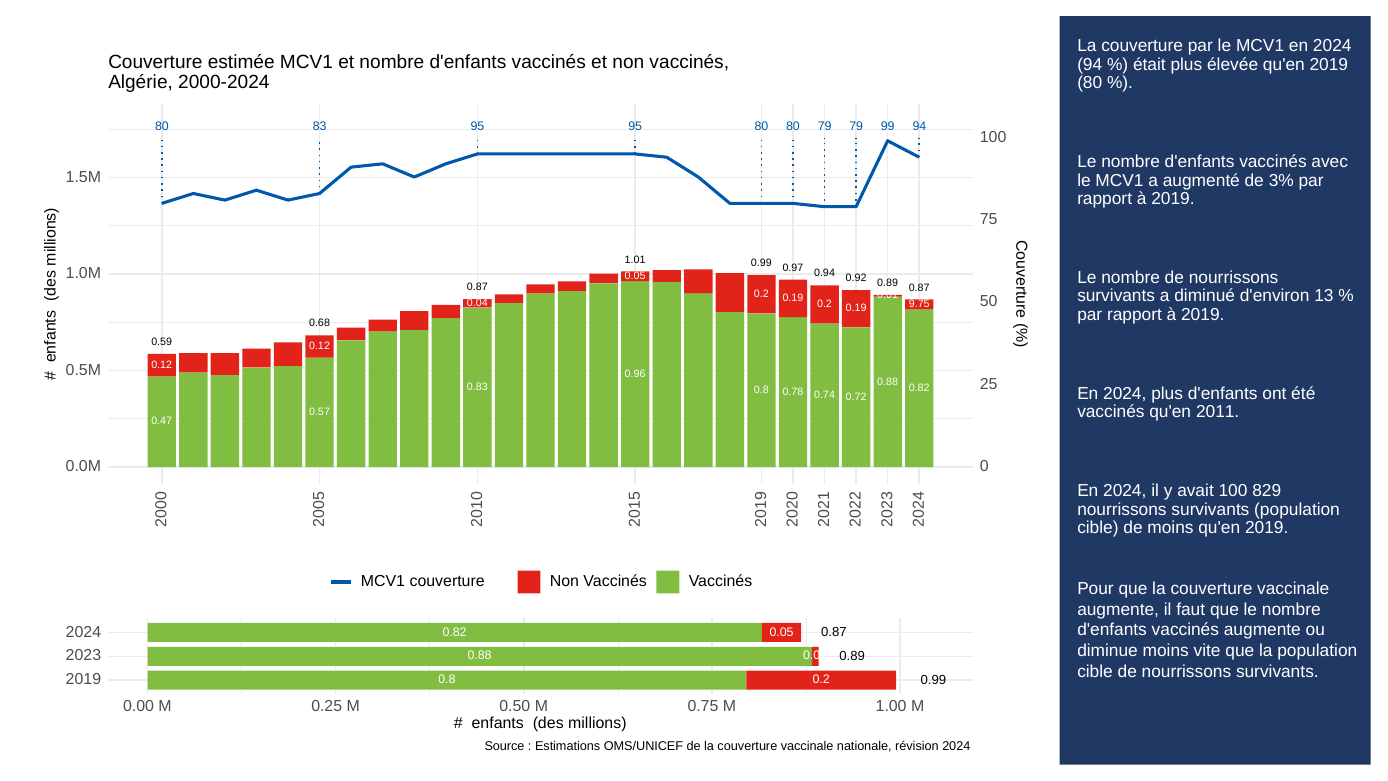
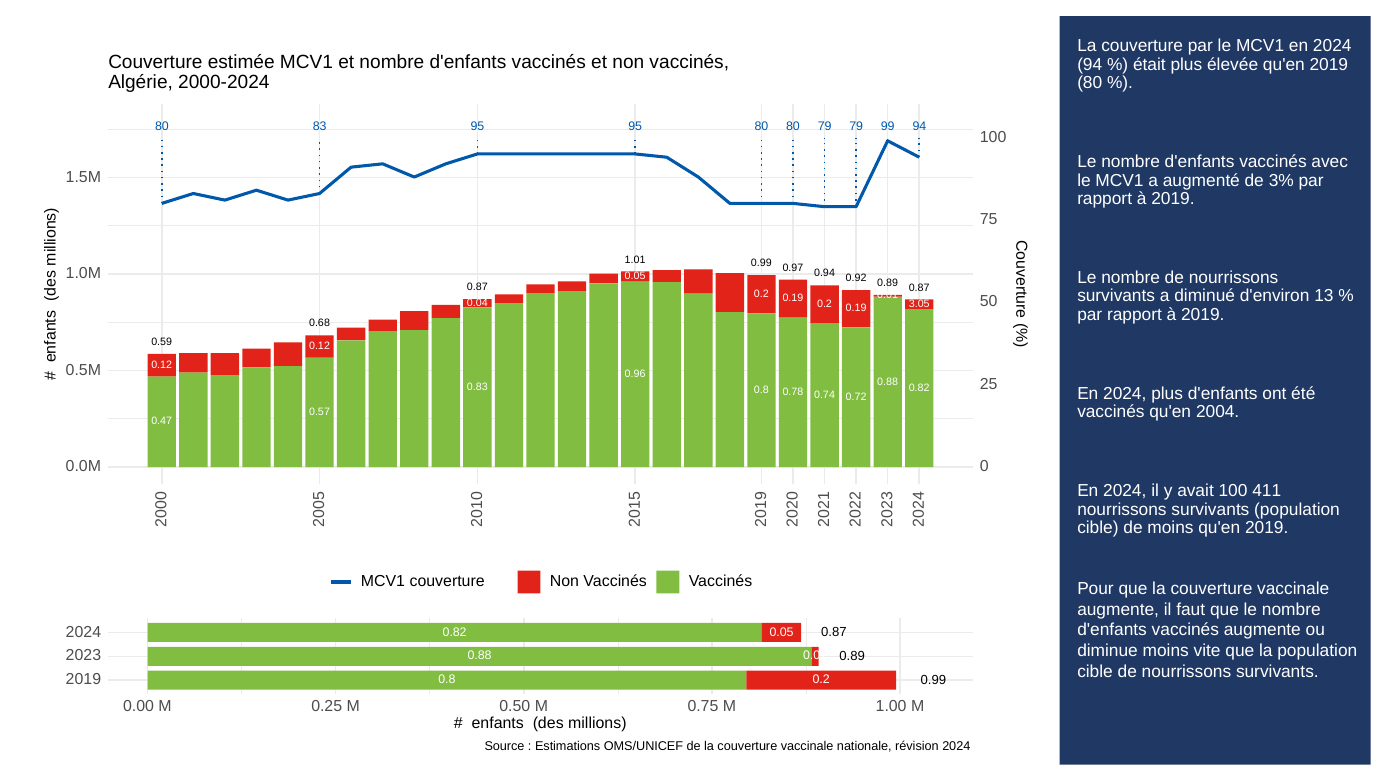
9.75: 9.75 -> 3.05
2011: 2011 -> 2004
829: 829 -> 411
